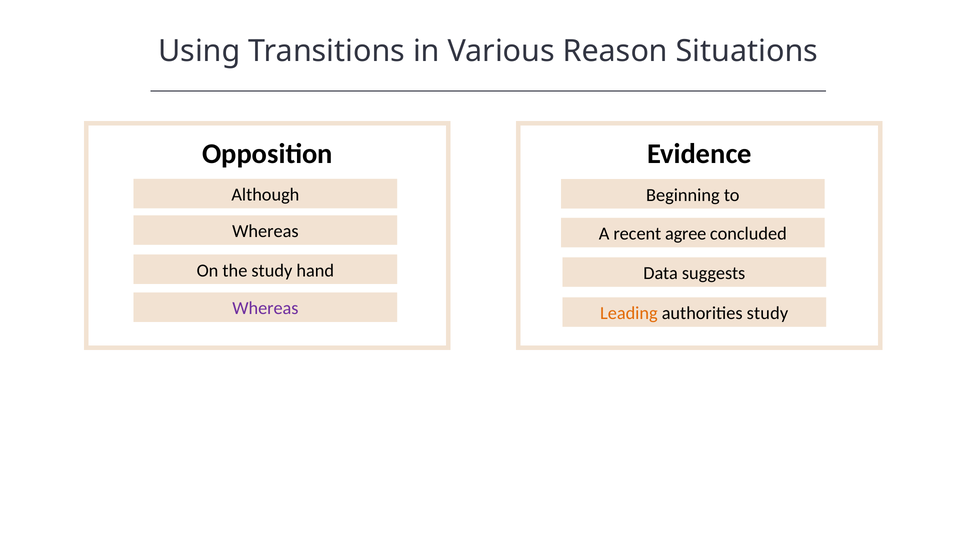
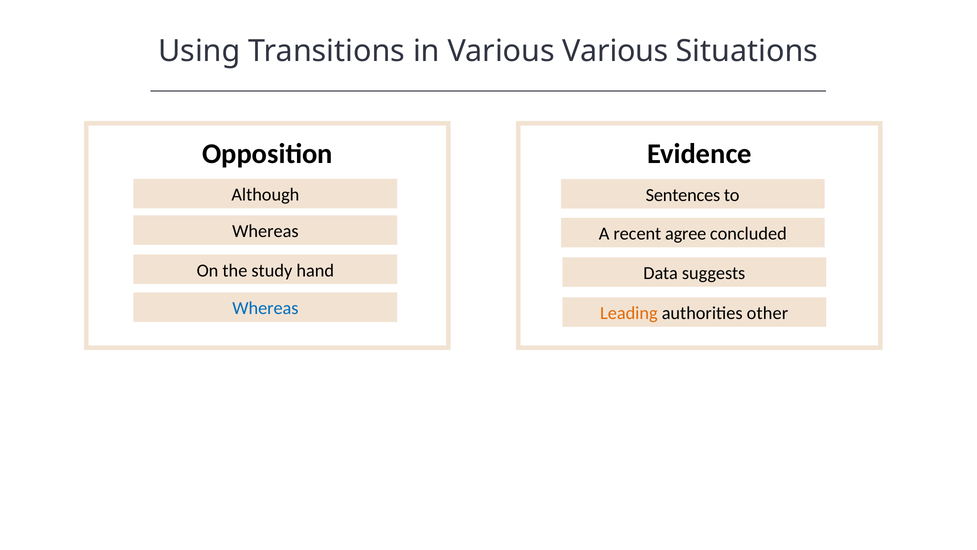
Various Reason: Reason -> Various
Beginning: Beginning -> Sentences
Whereas at (265, 308) colour: purple -> blue
authorities study: study -> other
